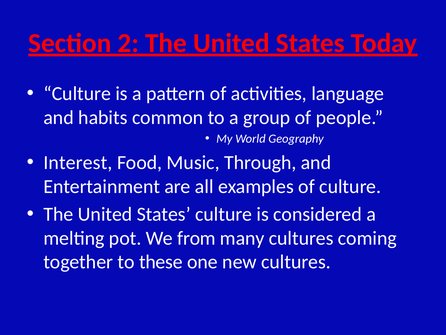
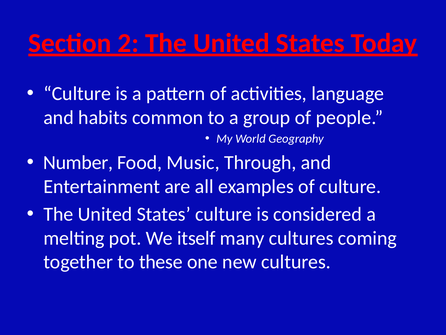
Interest: Interest -> Number
from: from -> itself
